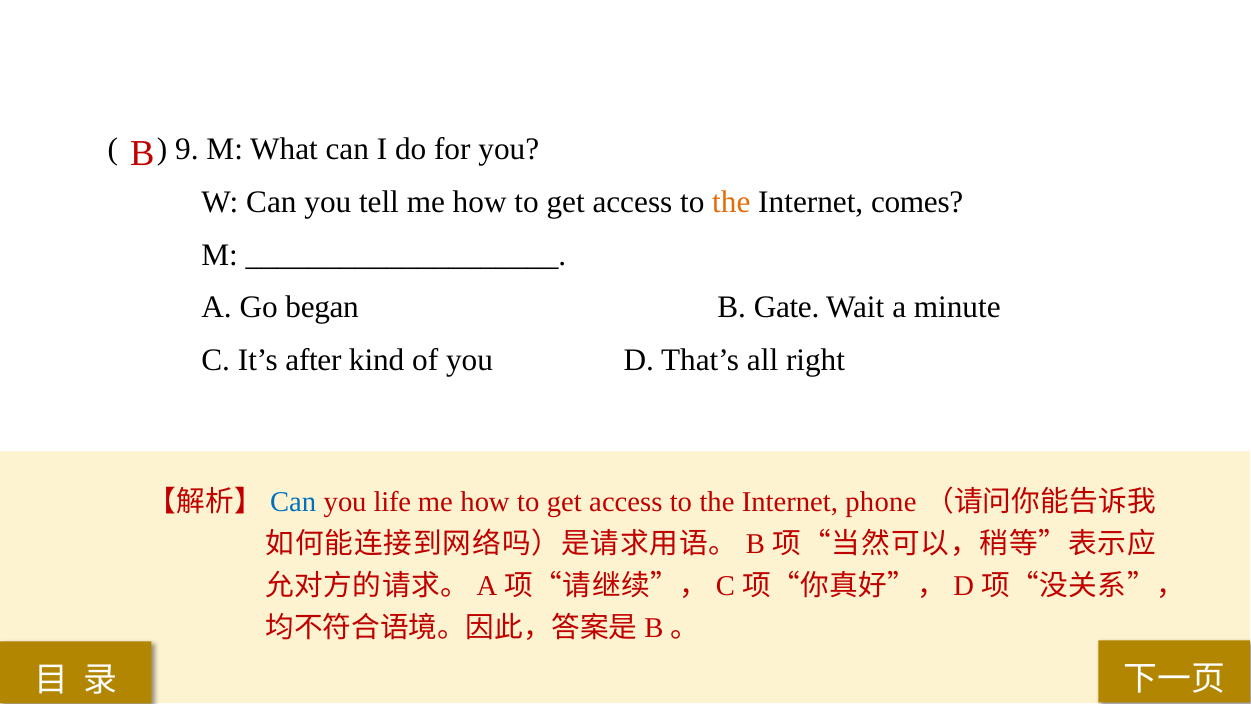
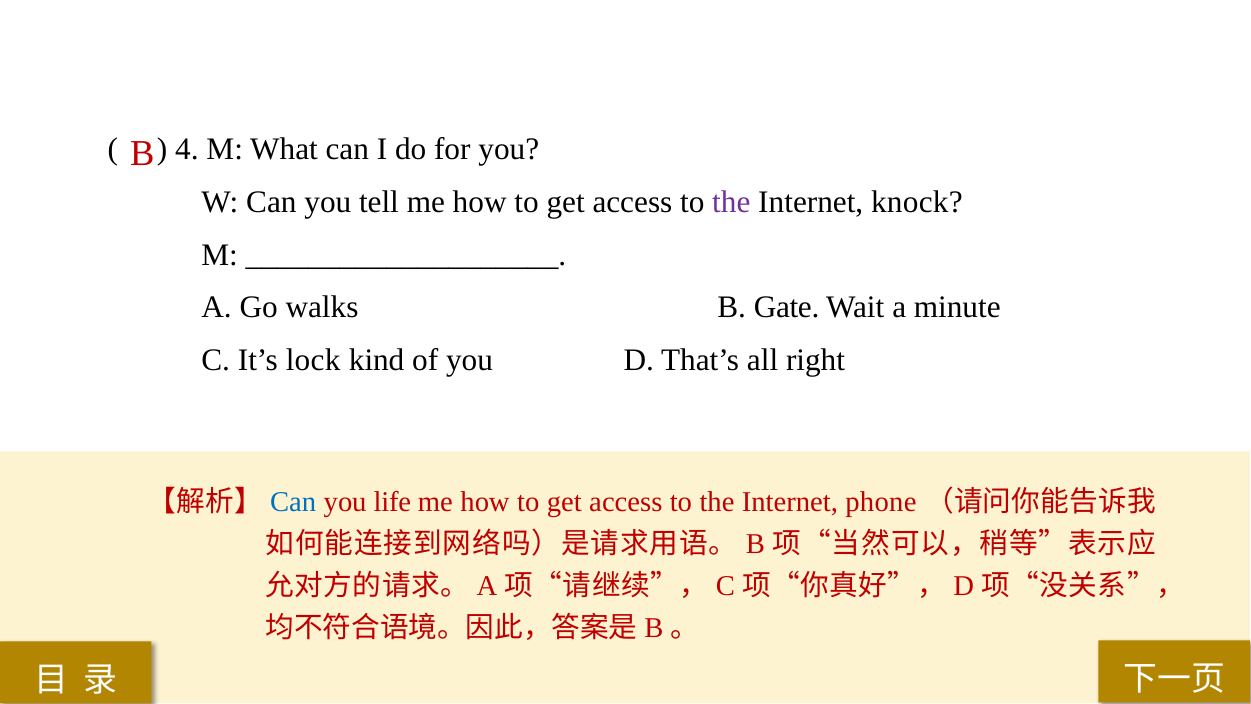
9: 9 -> 4
the at (731, 202) colour: orange -> purple
comes: comes -> knock
began: began -> walks
after: after -> lock
